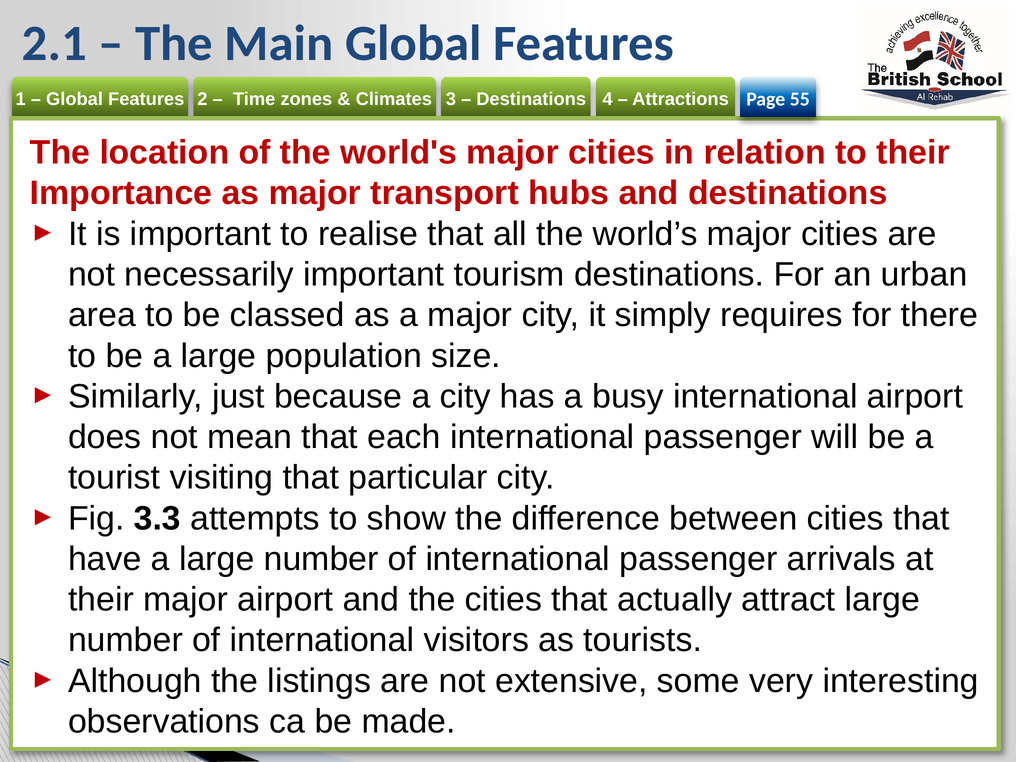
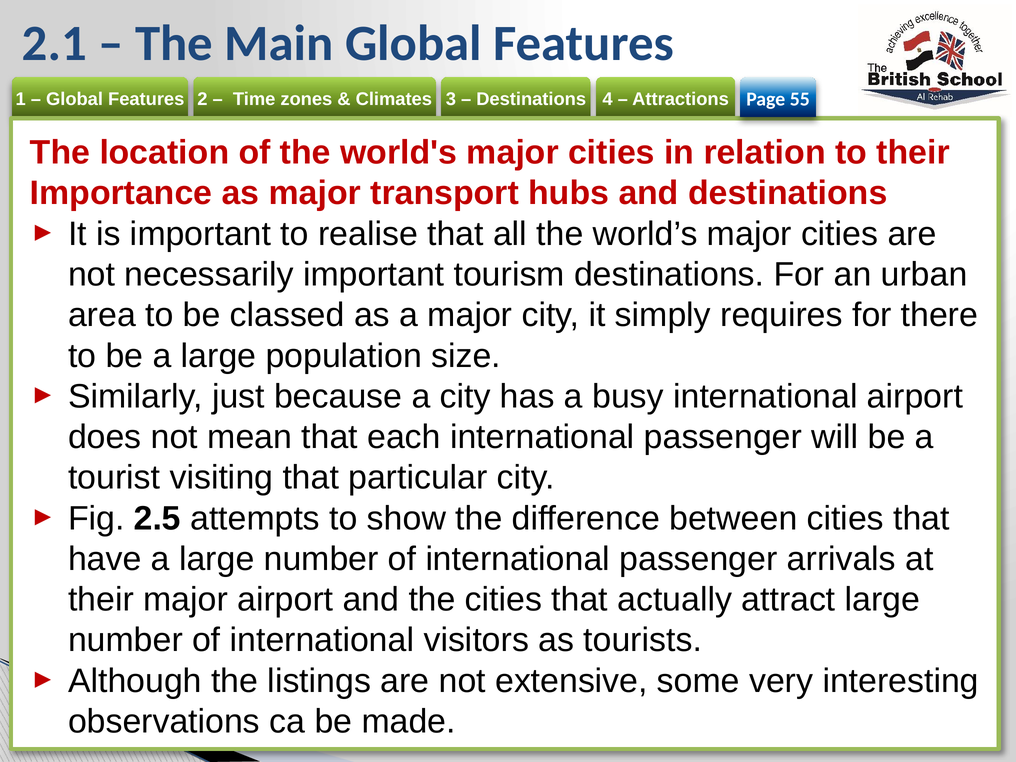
3.3: 3.3 -> 2.5
